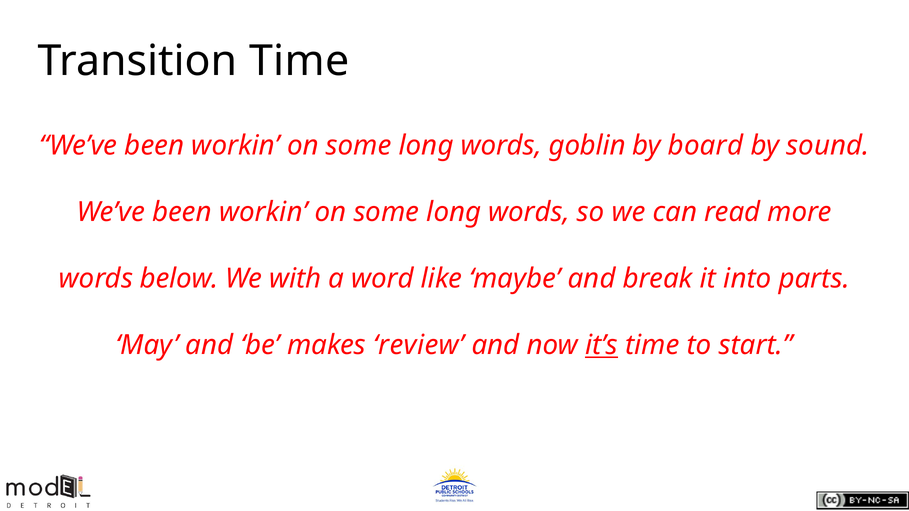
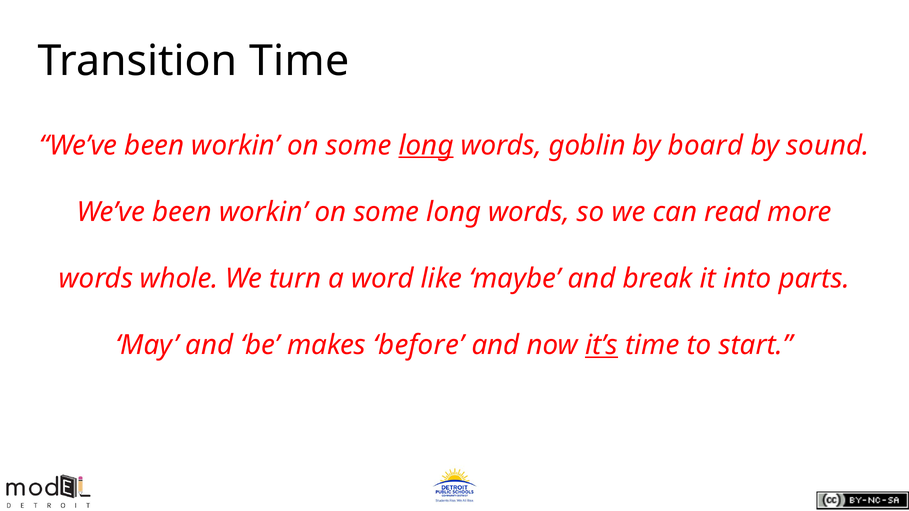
long at (426, 145) underline: none -> present
below: below -> whole
with: with -> turn
review: review -> before
